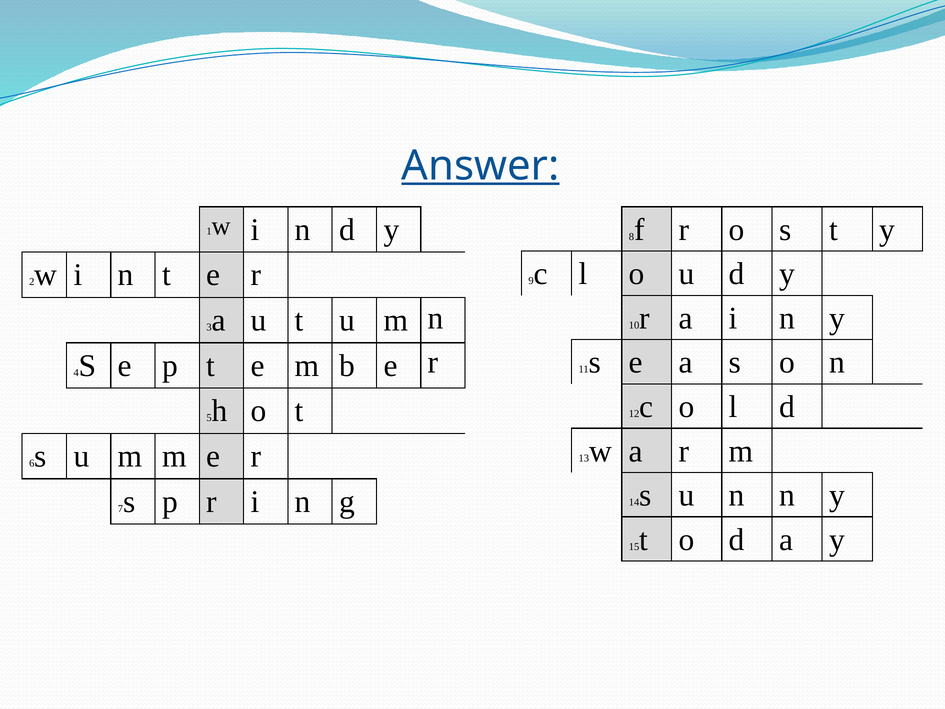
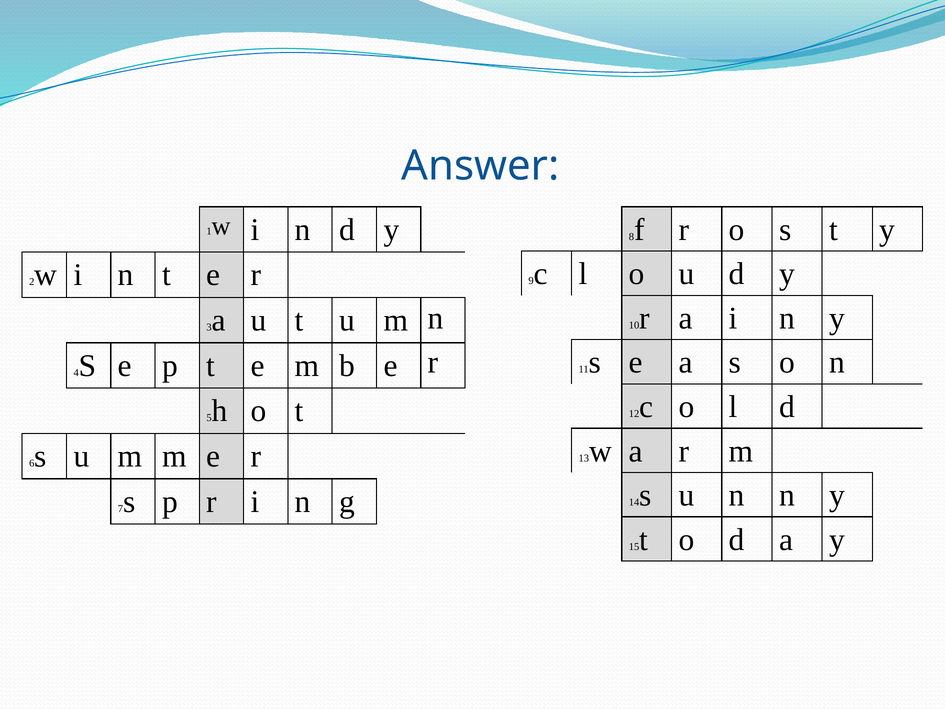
Answer underline: present -> none
